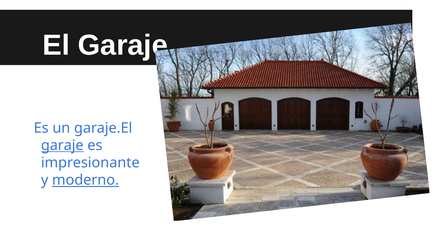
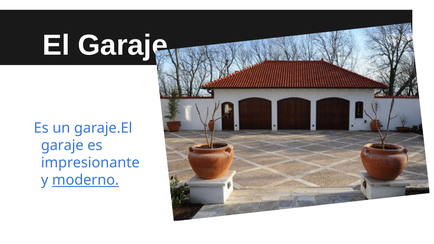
garaje at (62, 146) underline: present -> none
